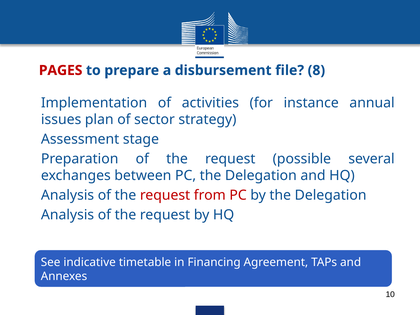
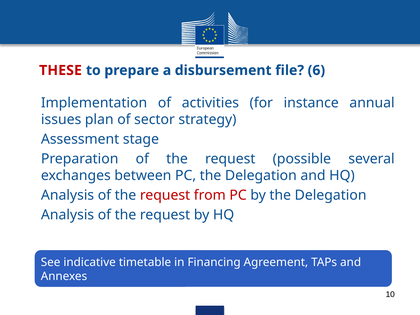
PAGES: PAGES -> THESE
8: 8 -> 6
